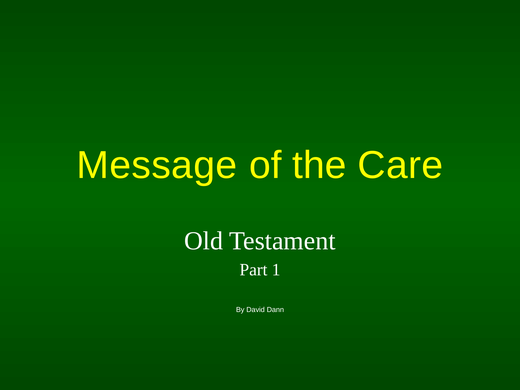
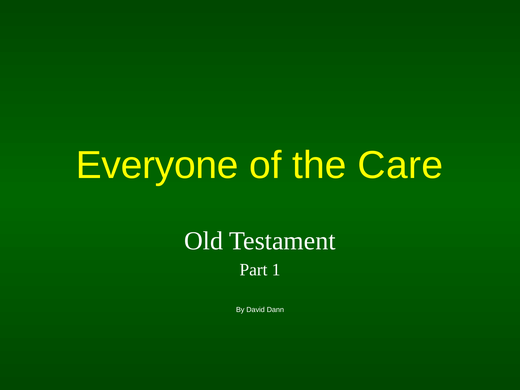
Message: Message -> Everyone
